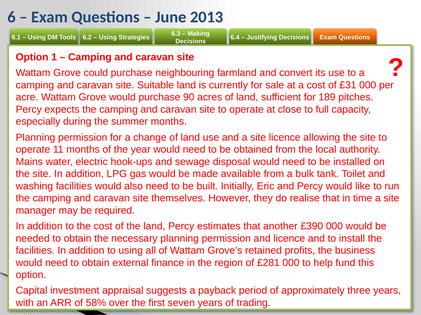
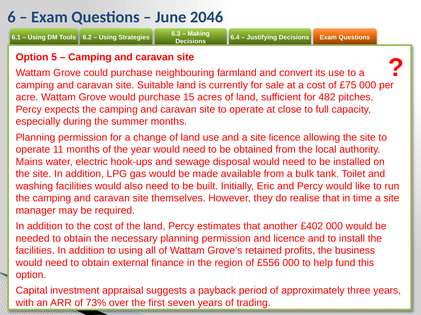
2013: 2013 -> 2046
1: 1 -> 5
£31: £31 -> £75
90: 90 -> 15
189: 189 -> 482
£390: £390 -> £402
£281: £281 -> £556
58%: 58% -> 73%
